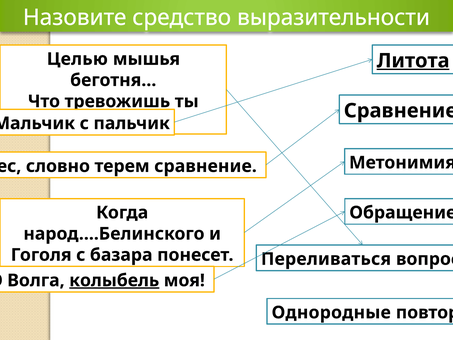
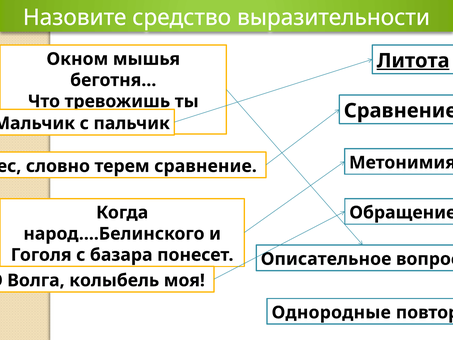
Целью: Целью -> Окном
Переливаться: Переливаться -> Описательное
колыбель underline: present -> none
